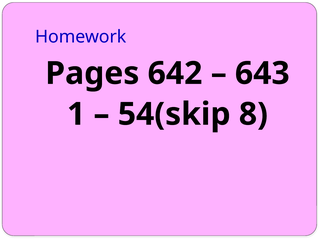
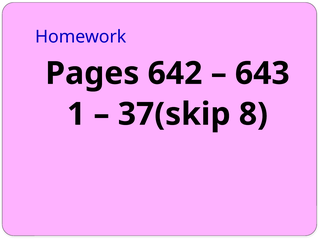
54(skip: 54(skip -> 37(skip
